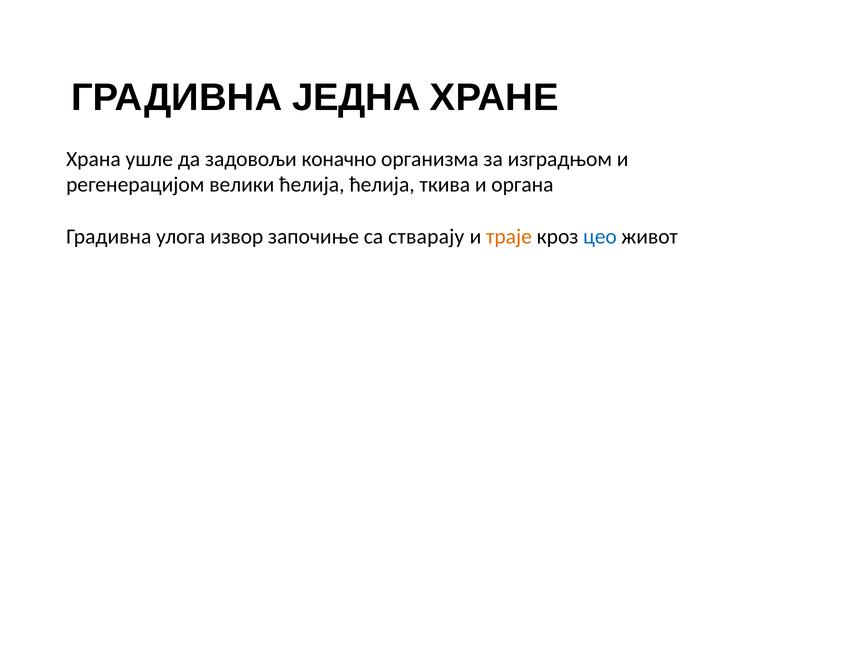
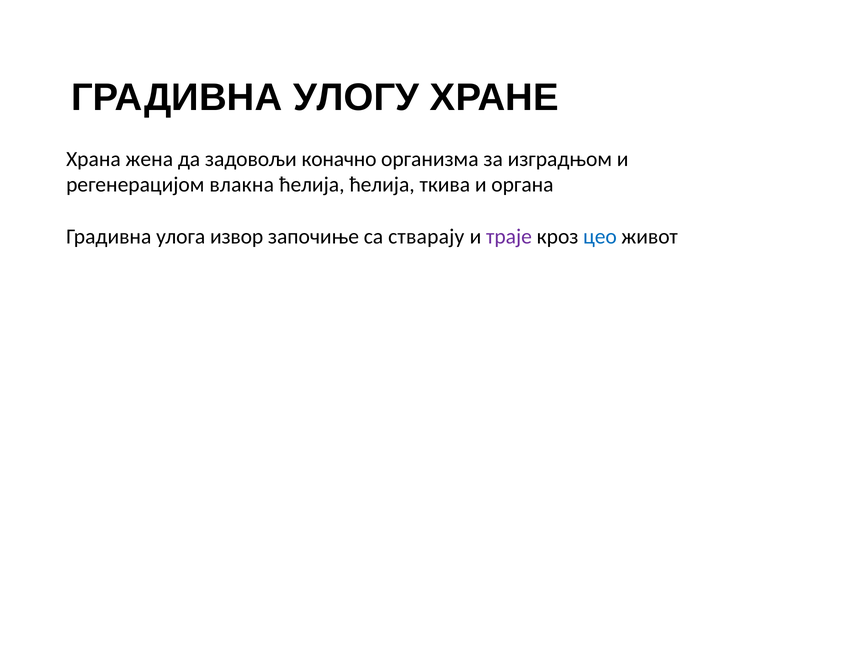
ЈЕДНА: ЈЕДНА -> УЛОГУ
ушле: ушле -> жена
велики: велики -> влакна
траје colour: orange -> purple
